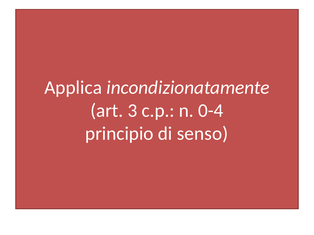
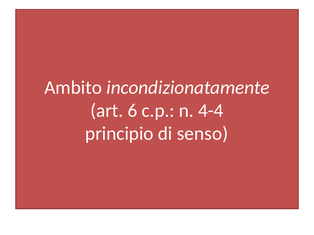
Applica: Applica -> Ambito
3: 3 -> 6
0-4: 0-4 -> 4-4
